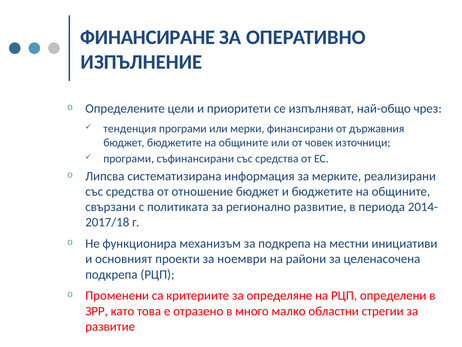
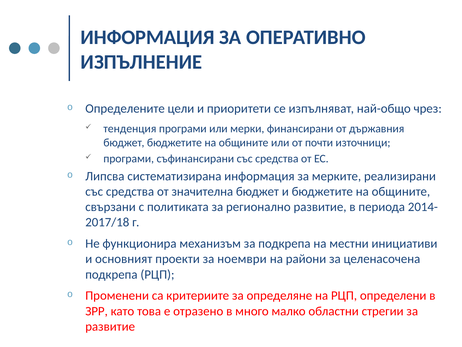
ФИНАНСИРАНЕ at (148, 37): ФИНАНСИРАНЕ -> ИНФОРМАЦИЯ
човек: човек -> почти
отношение: отношение -> значителна
